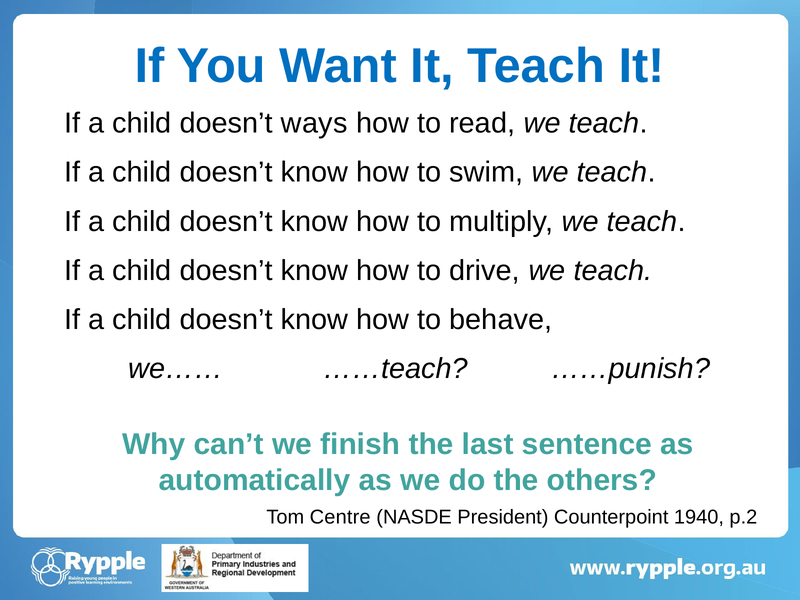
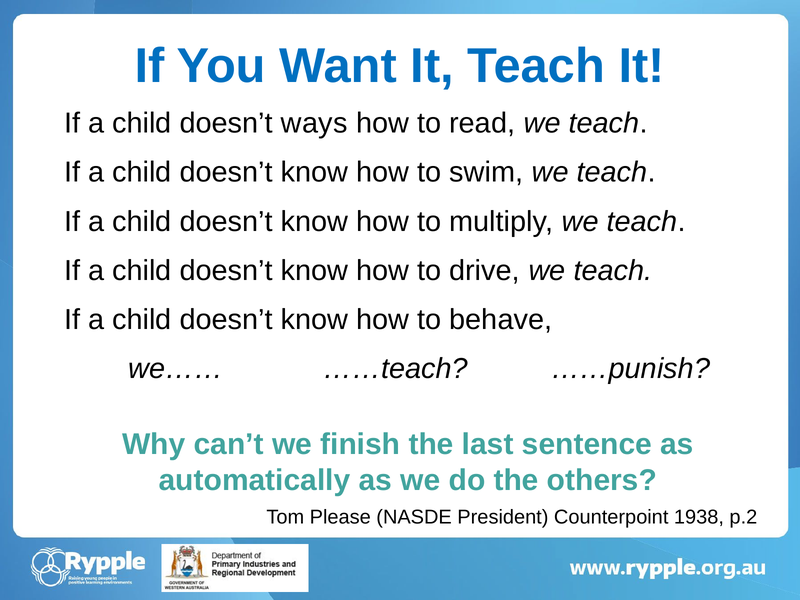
Centre: Centre -> Please
1940: 1940 -> 1938
